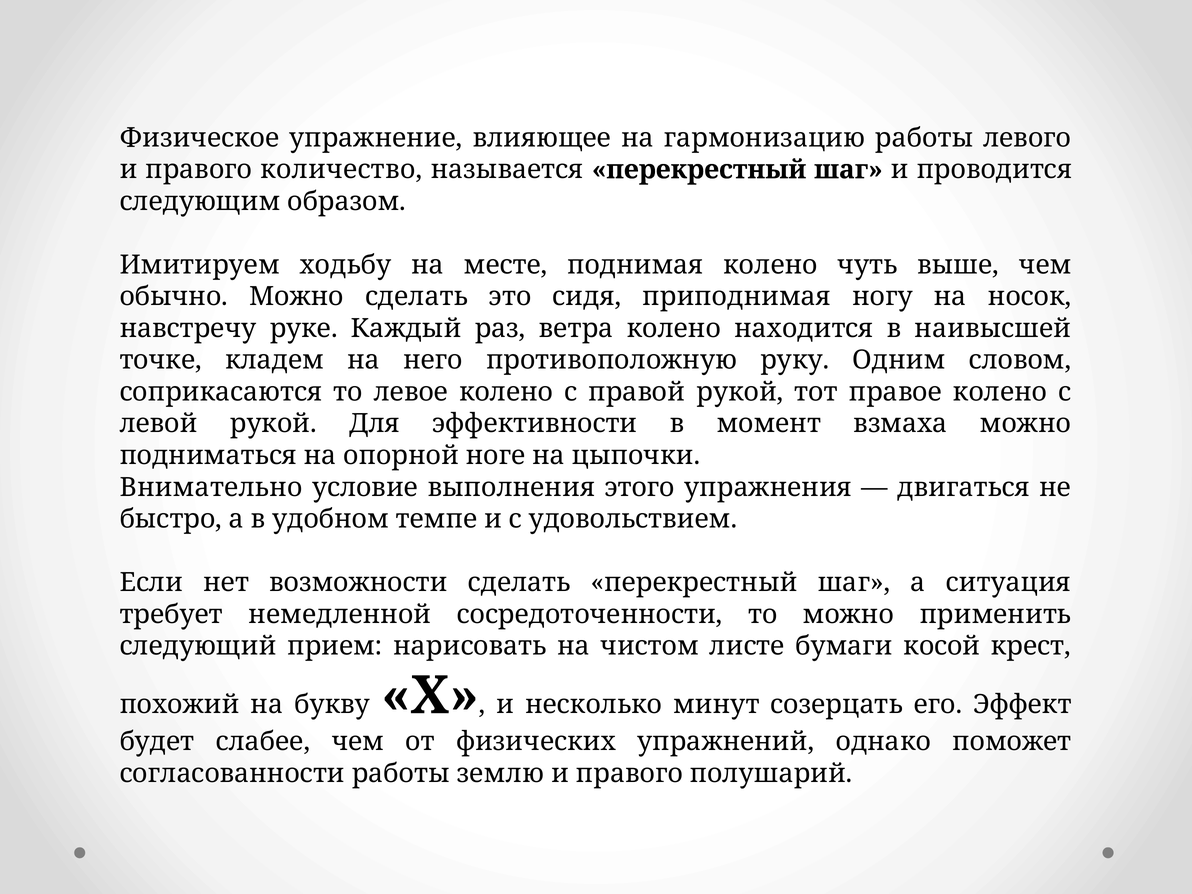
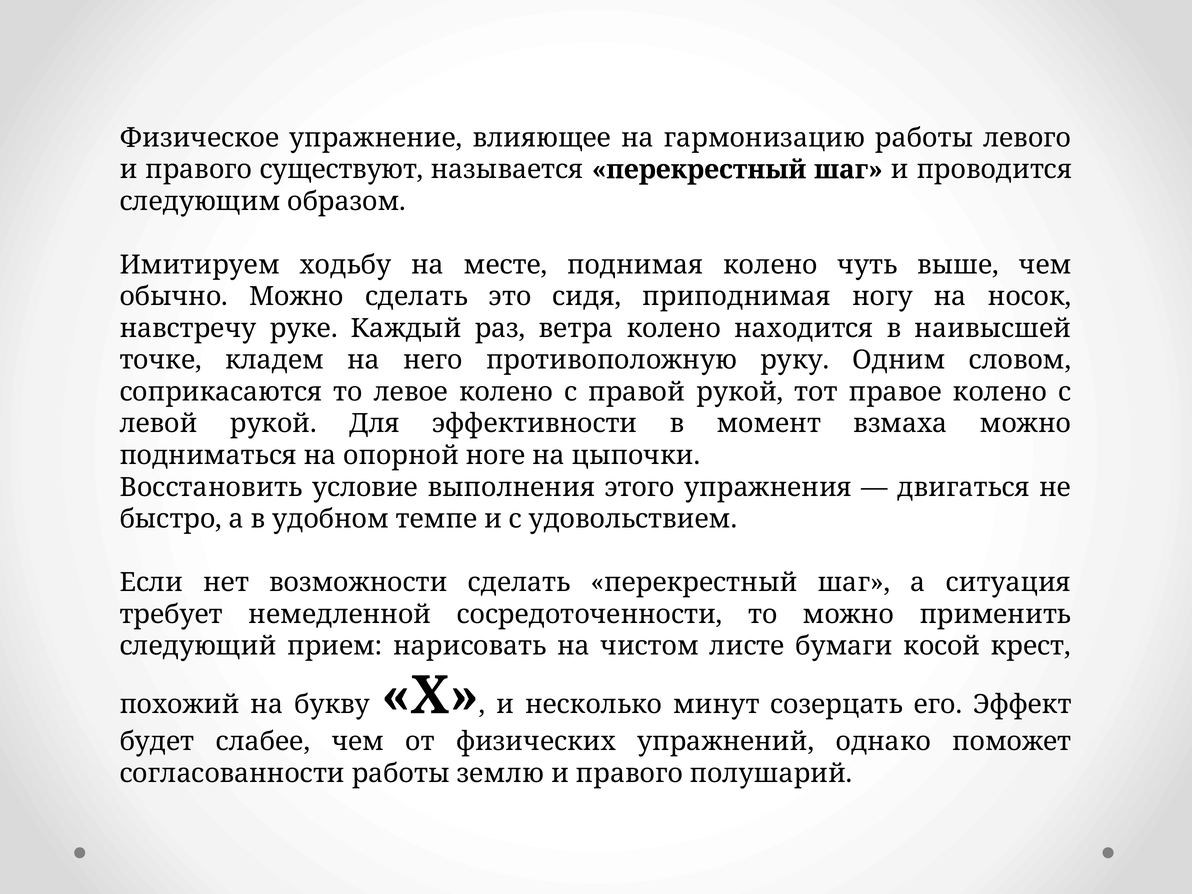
количество: количество -> существуют
Внимательно: Внимательно -> Восстановить
